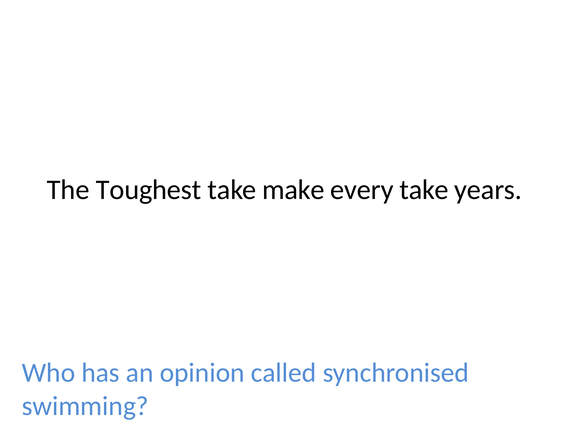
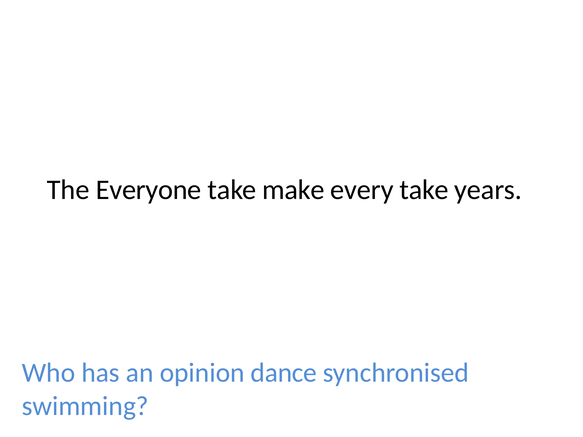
Toughest: Toughest -> Everyone
called: called -> dance
